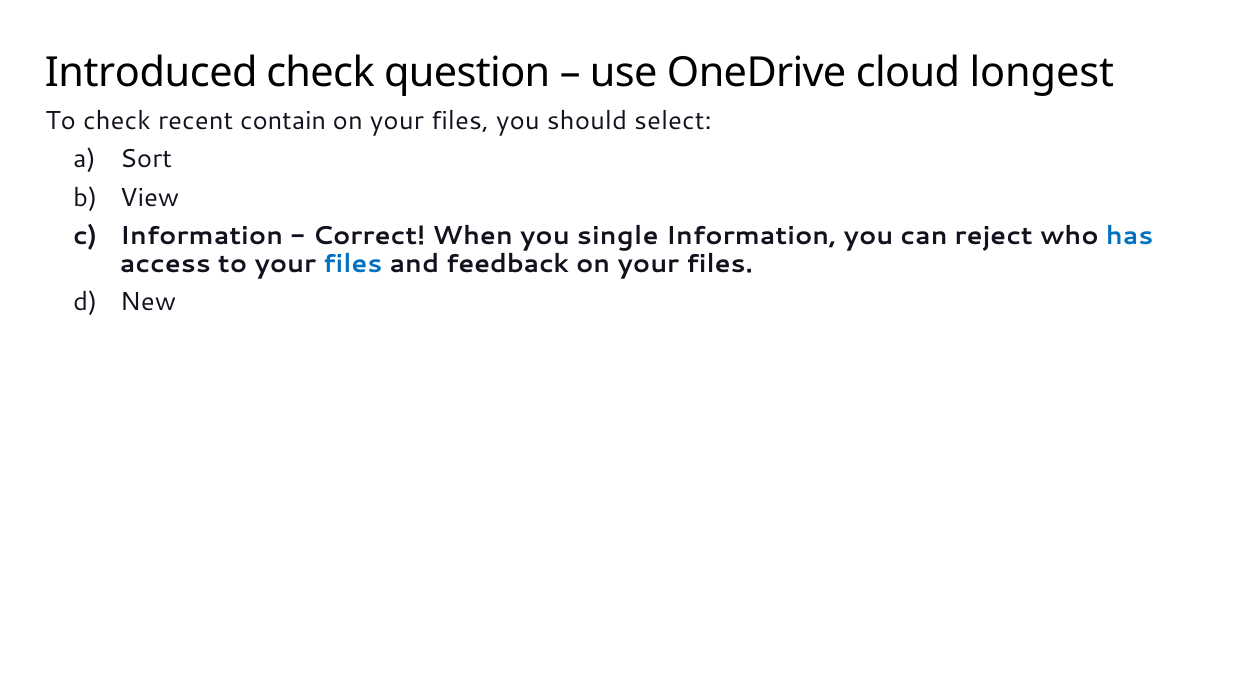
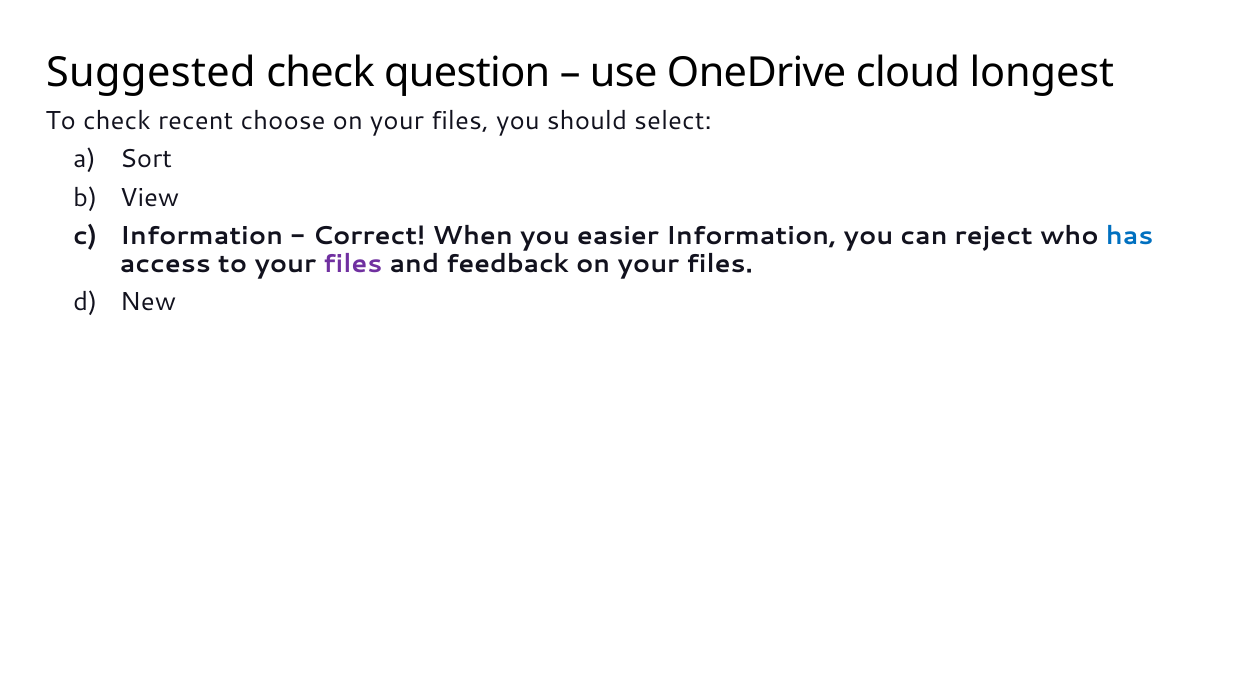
Introduced: Introduced -> Suggested
contain: contain -> choose
single: single -> easier
files at (353, 264) colour: blue -> purple
